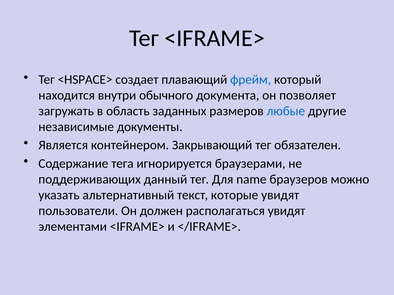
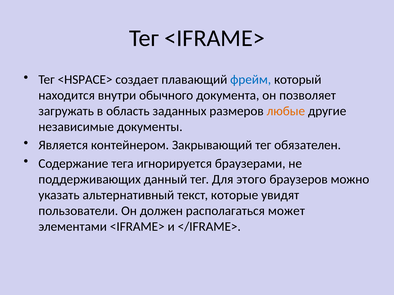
любые colour: blue -> orange
name: name -> этого
располагаться увидят: увидят -> может
